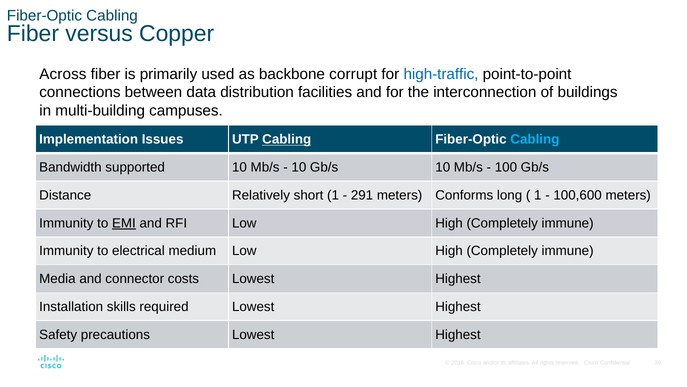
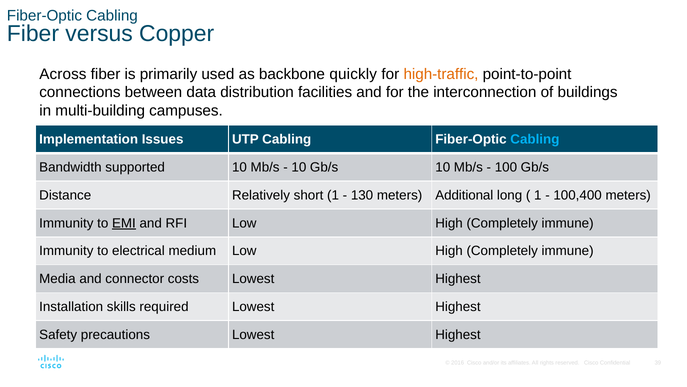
corrupt: corrupt -> quickly
high-traffic colour: blue -> orange
Cabling at (287, 139) underline: present -> none
291: 291 -> 130
Conforms: Conforms -> Additional
100,600: 100,600 -> 100,400
